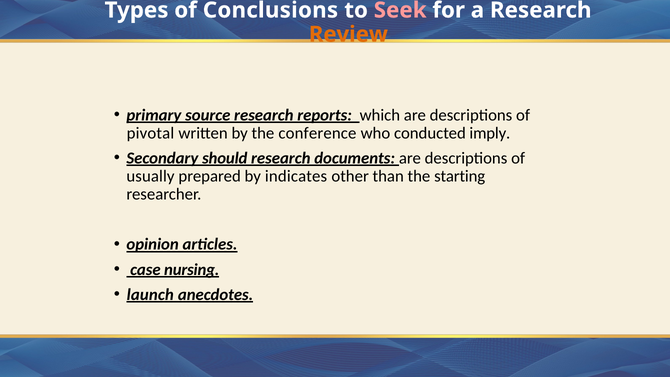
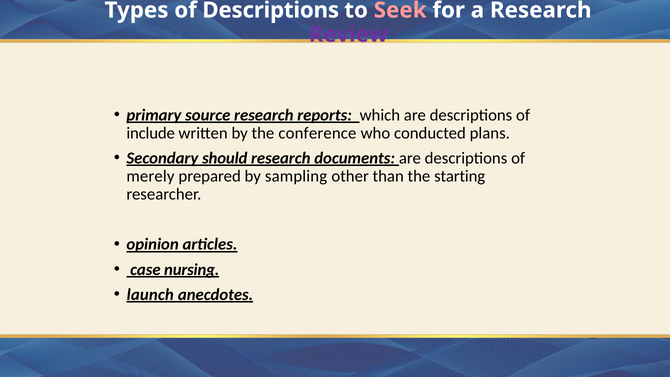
of Conclusions: Conclusions -> Descriptions
Review colour: orange -> purple
pivotal: pivotal -> include
imply: imply -> plans
usually: usually -> merely
indicates: indicates -> sampling
